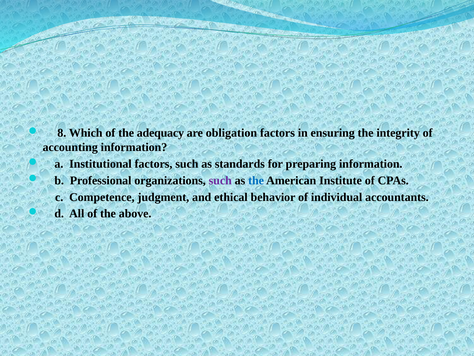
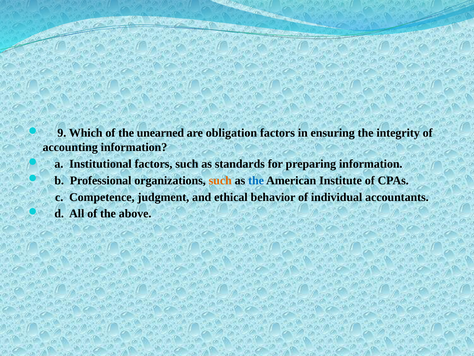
8: 8 -> 9
adequacy: adequacy -> unearned
such at (220, 180) colour: purple -> orange
